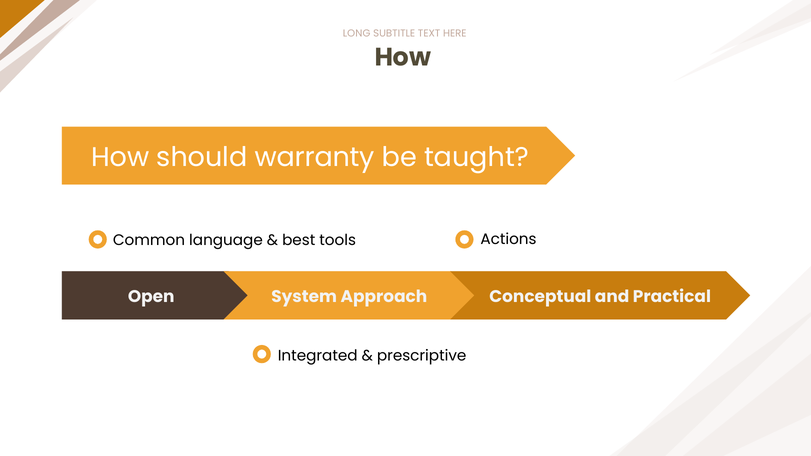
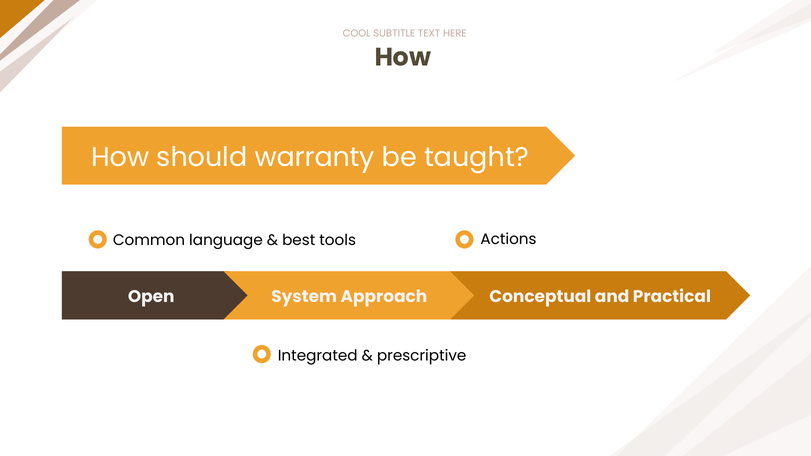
LONG: LONG -> COOL
